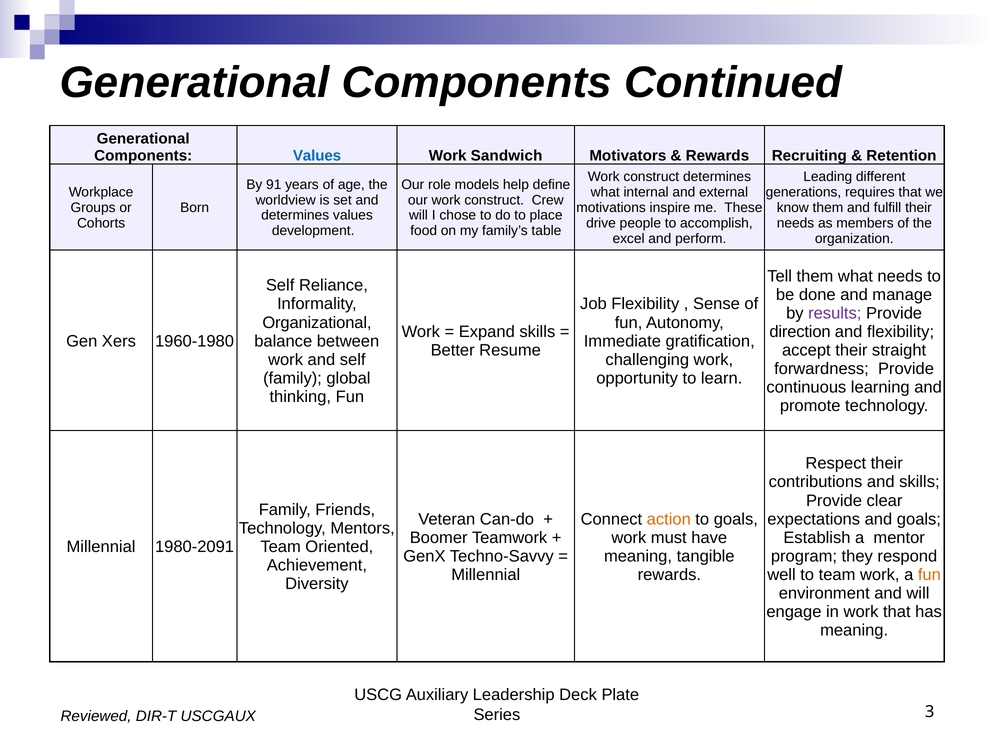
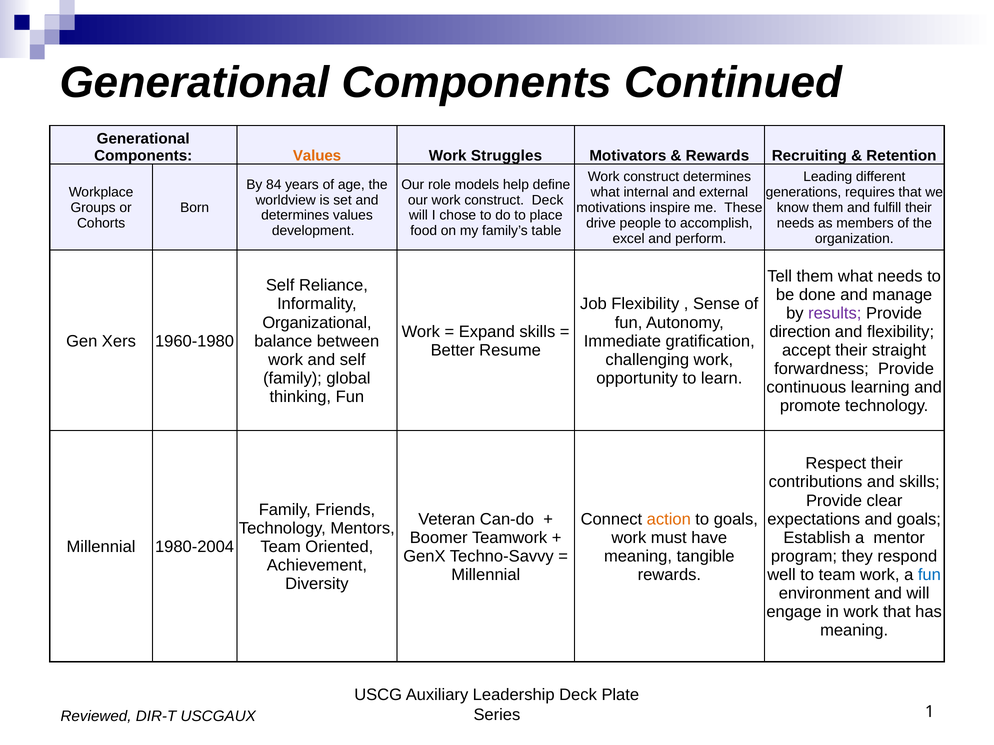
Values at (317, 156) colour: blue -> orange
Sandwich: Sandwich -> Struggles
91: 91 -> 84
construct Crew: Crew -> Deck
1980-2091: 1980-2091 -> 1980-2004
fun at (929, 575) colour: orange -> blue
3: 3 -> 1
